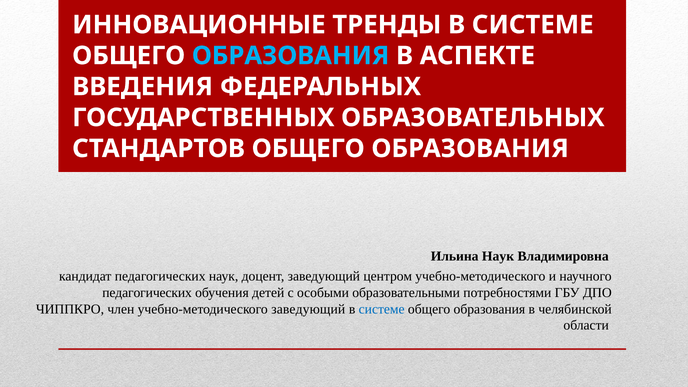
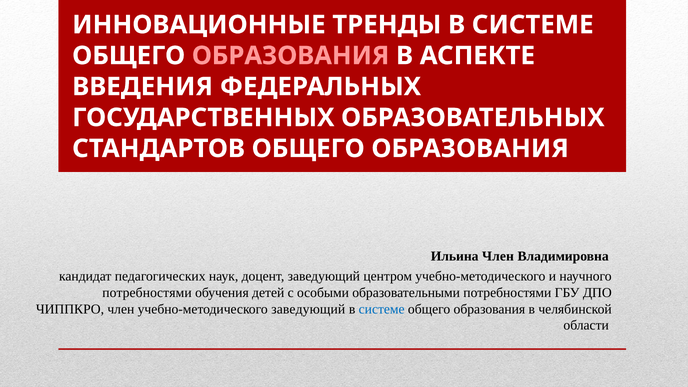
ОБРАЗОВАНИЯ at (291, 56) colour: light blue -> pink
Ильина Наук: Наук -> Член
педагогических at (147, 293): педагогических -> потребностями
